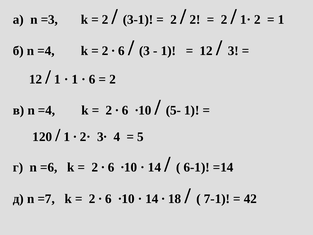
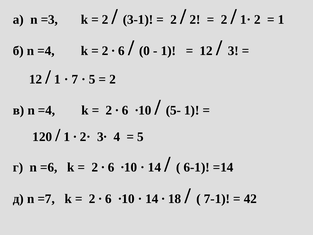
3 at (145, 51): 3 -> 0
1 at (75, 79): 1 -> 7
6 at (92, 79): 6 -> 5
